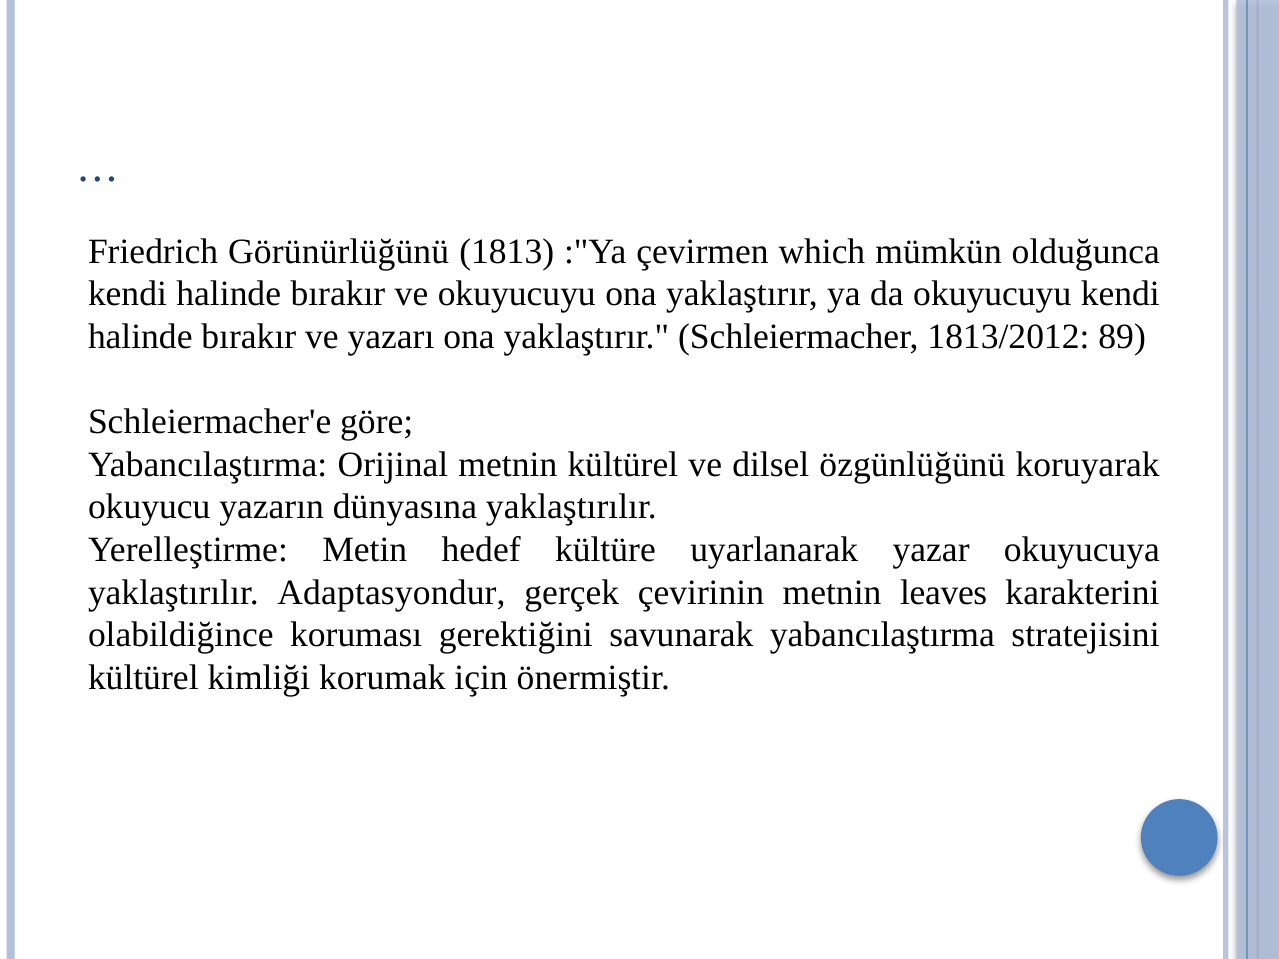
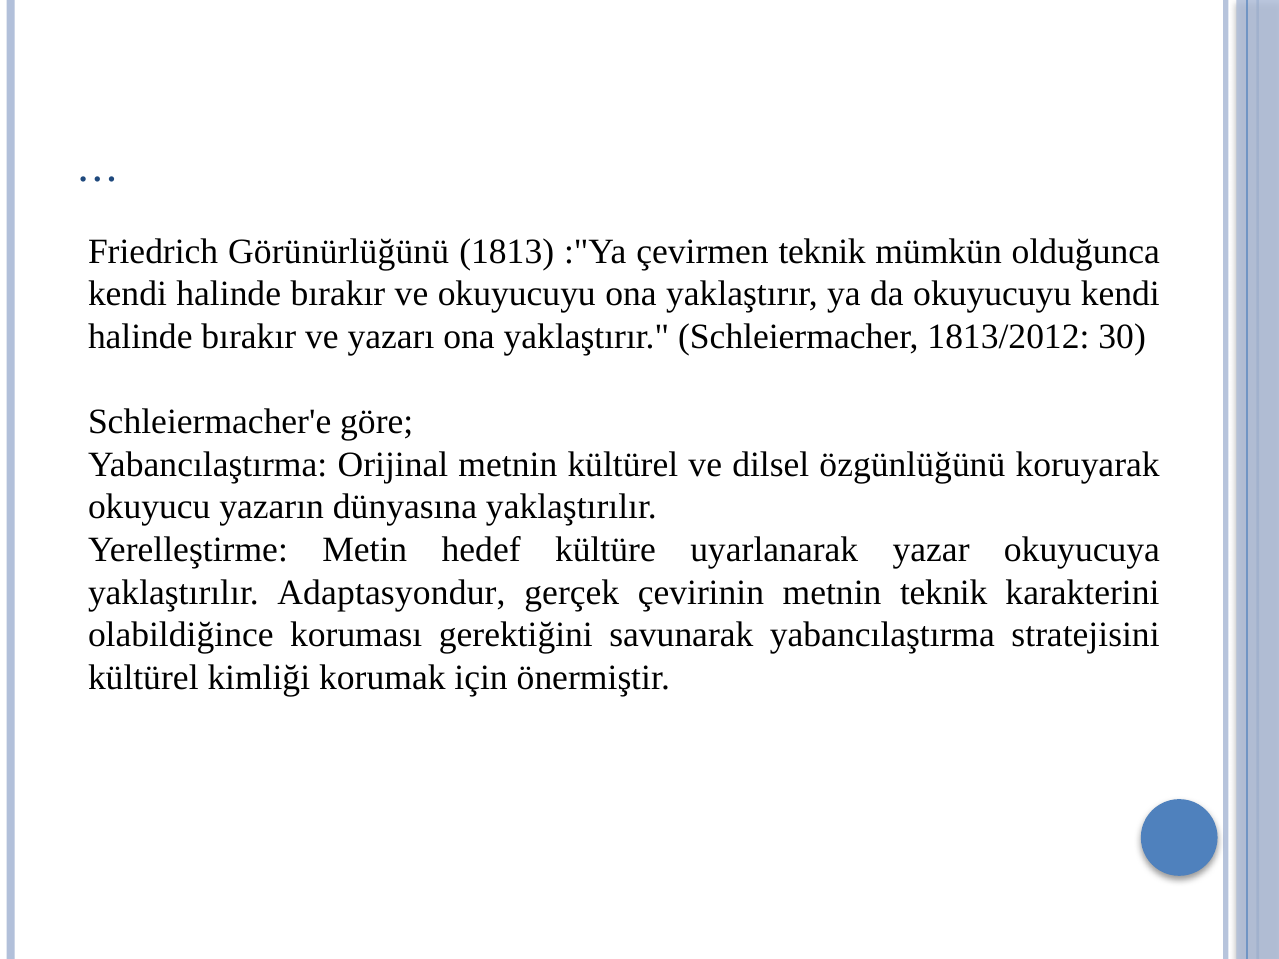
çevirmen which: which -> teknik
89: 89 -> 30
metnin leaves: leaves -> teknik
